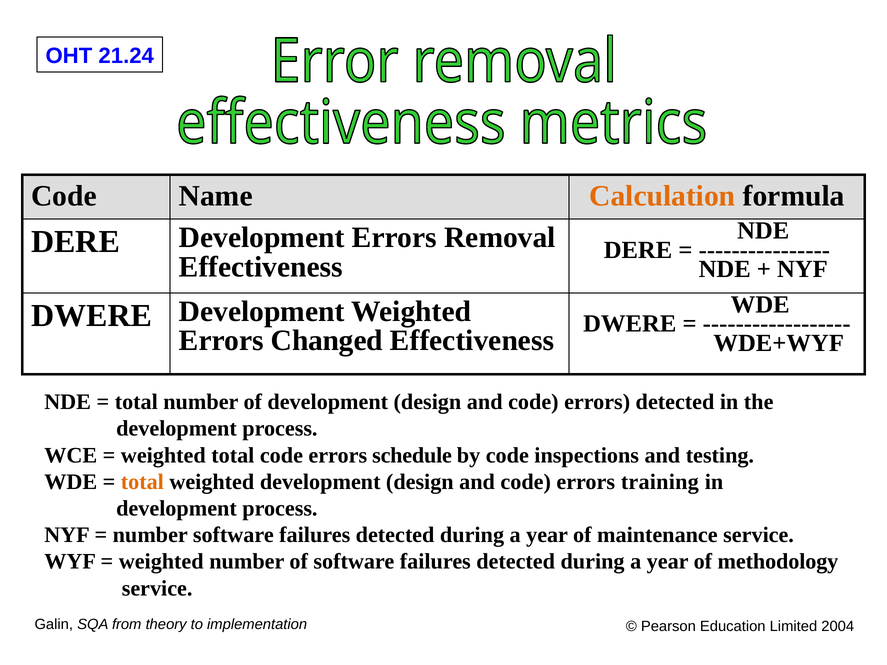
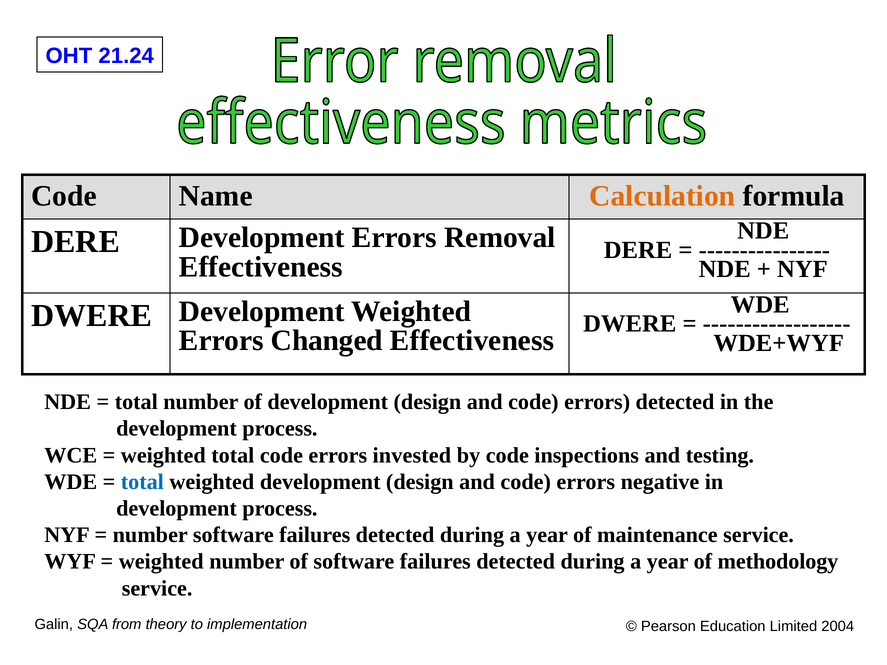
schedule: schedule -> invested
total at (142, 482) colour: orange -> blue
training: training -> negative
